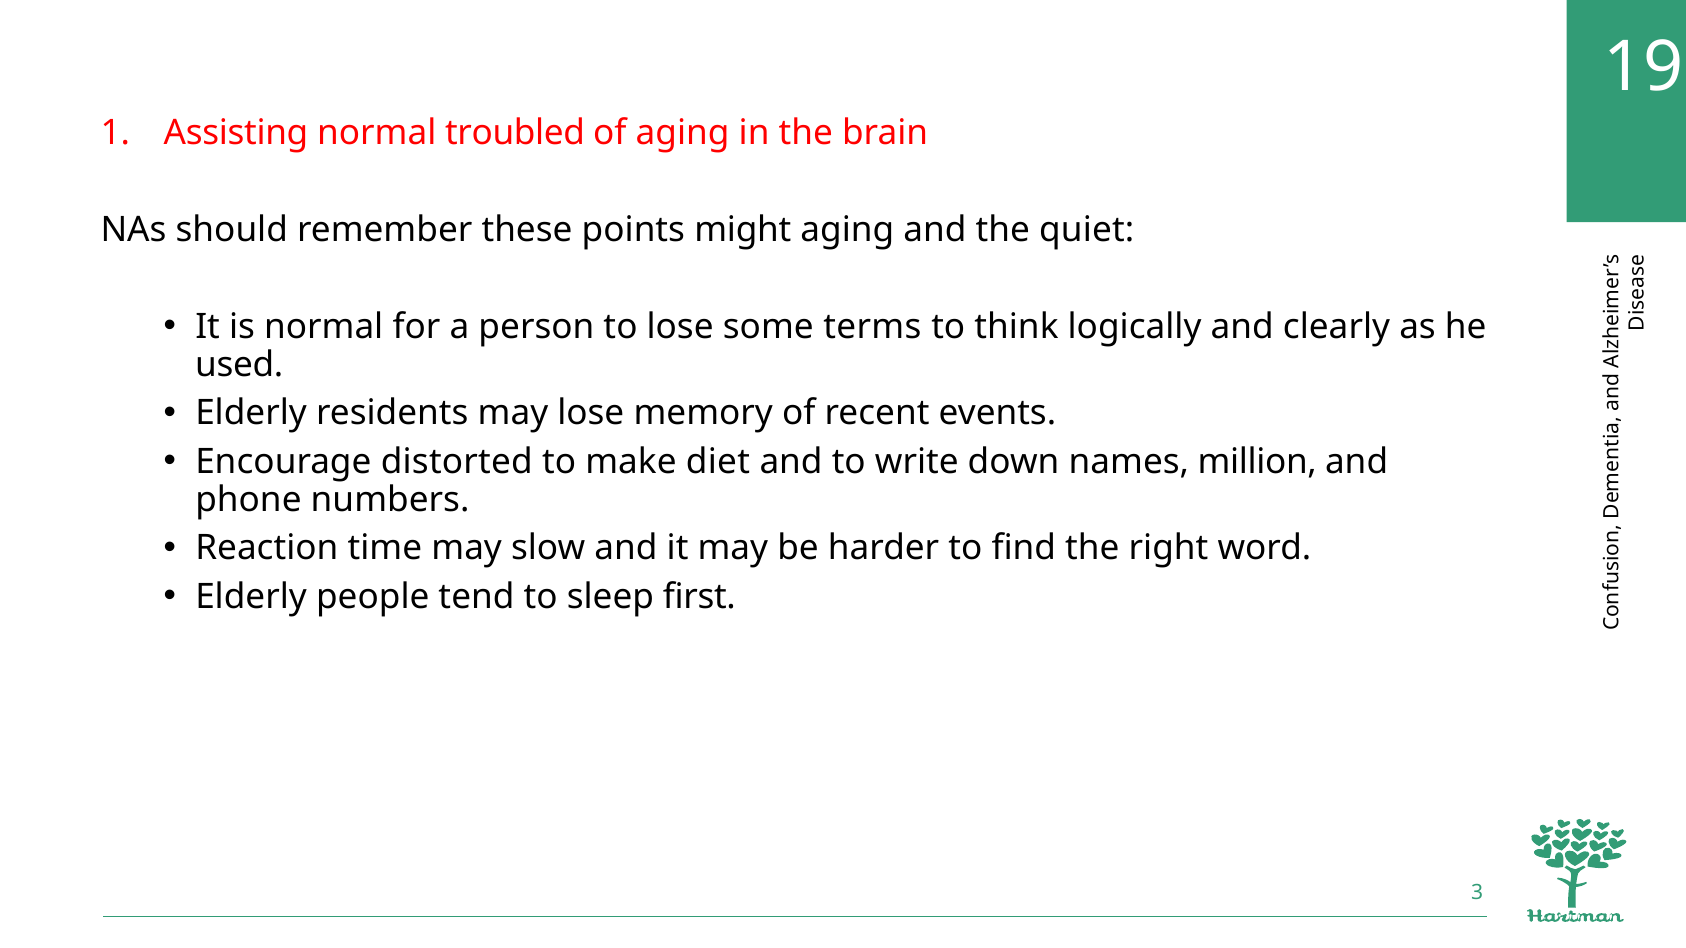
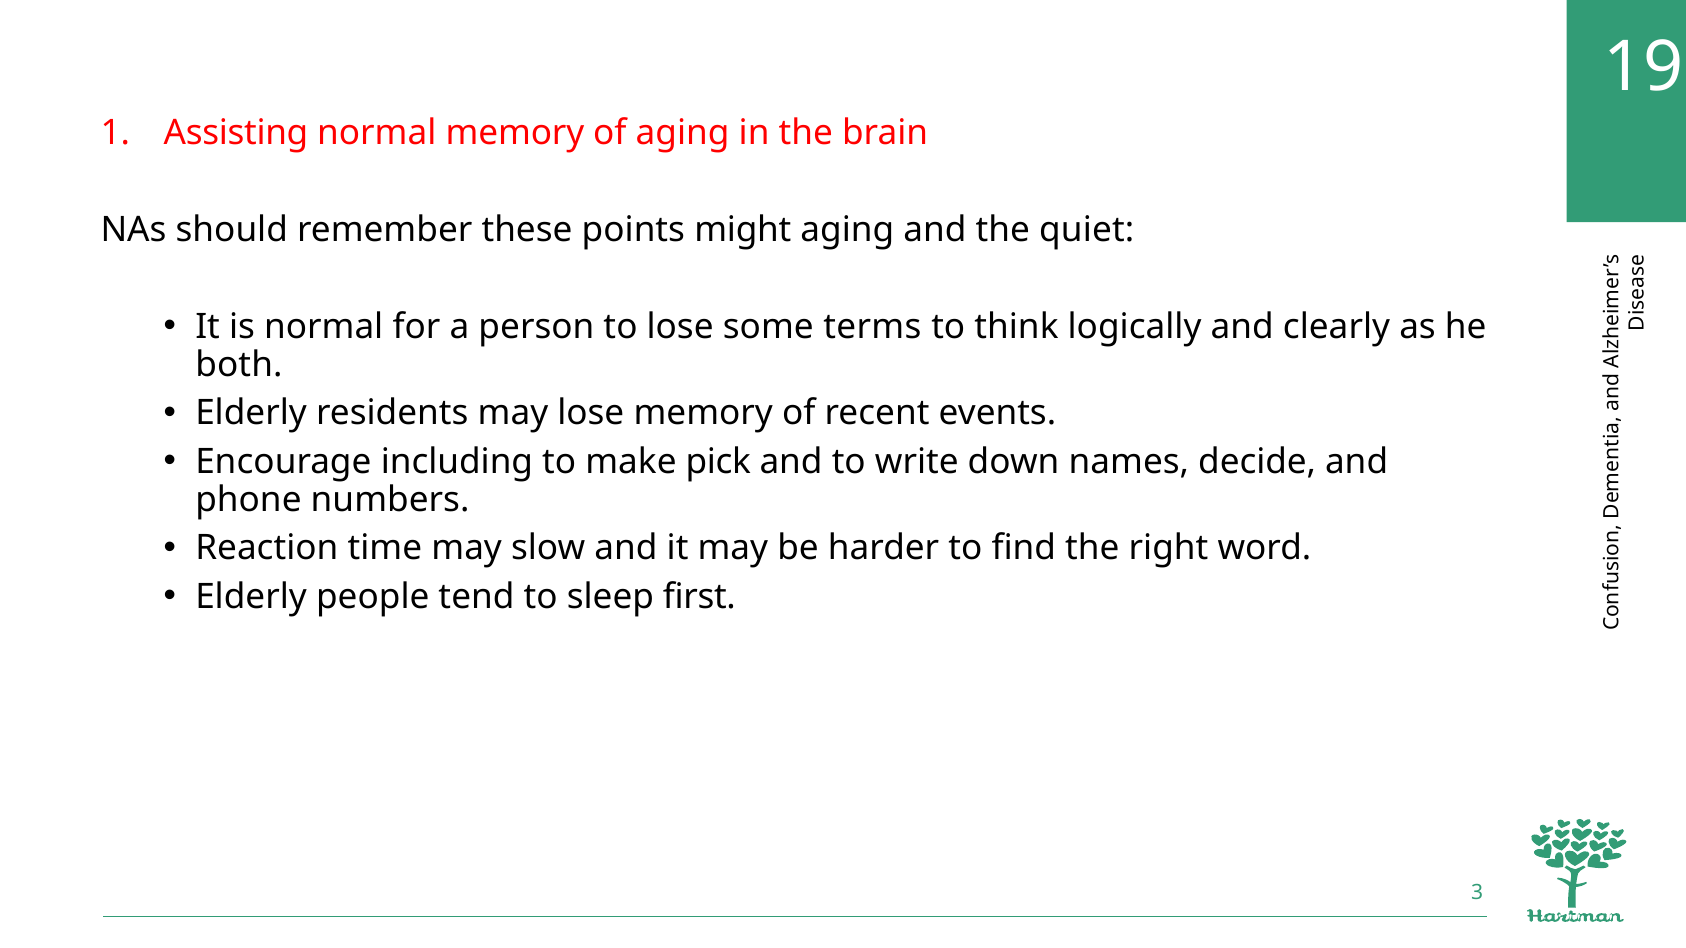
normal troubled: troubled -> memory
used: used -> both
distorted: distorted -> including
diet: diet -> pick
million: million -> decide
